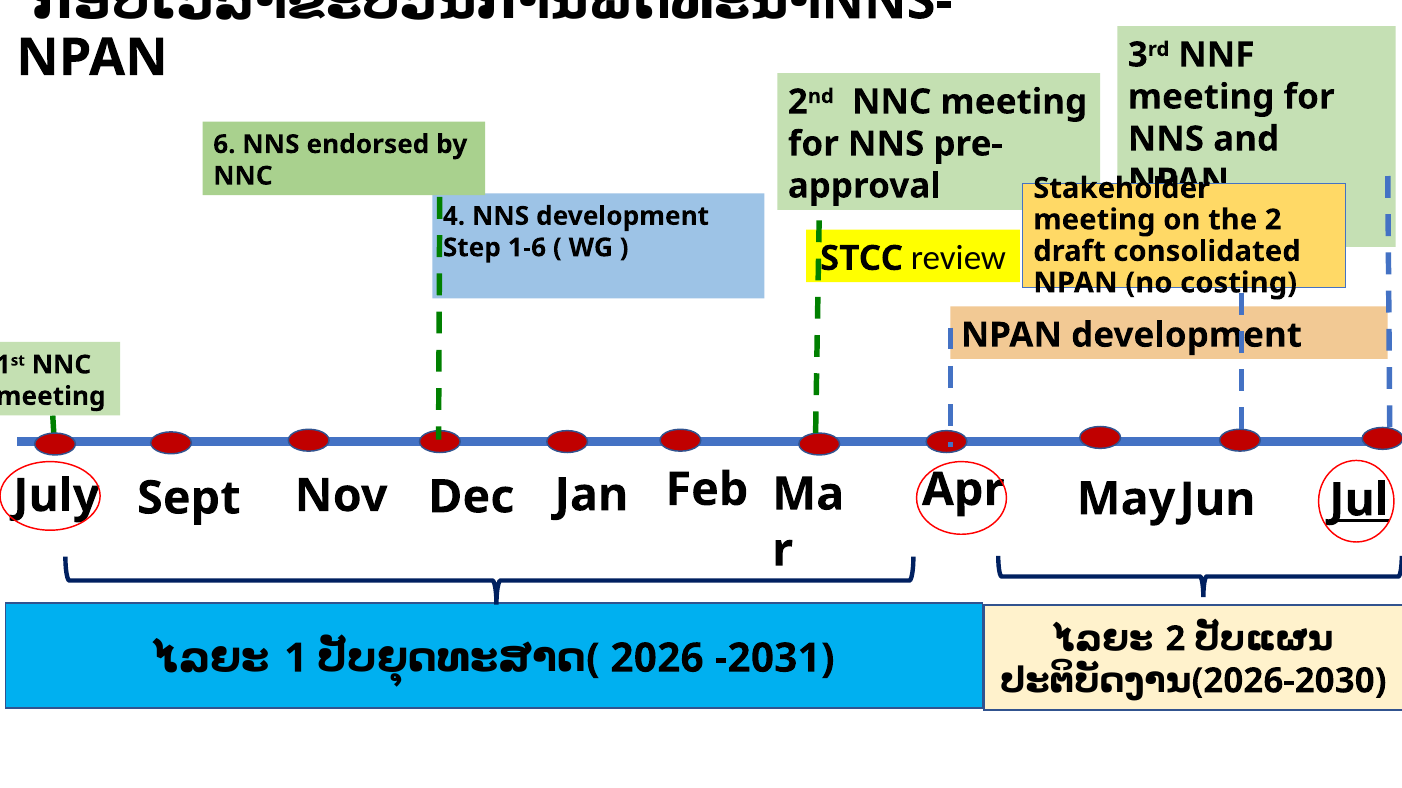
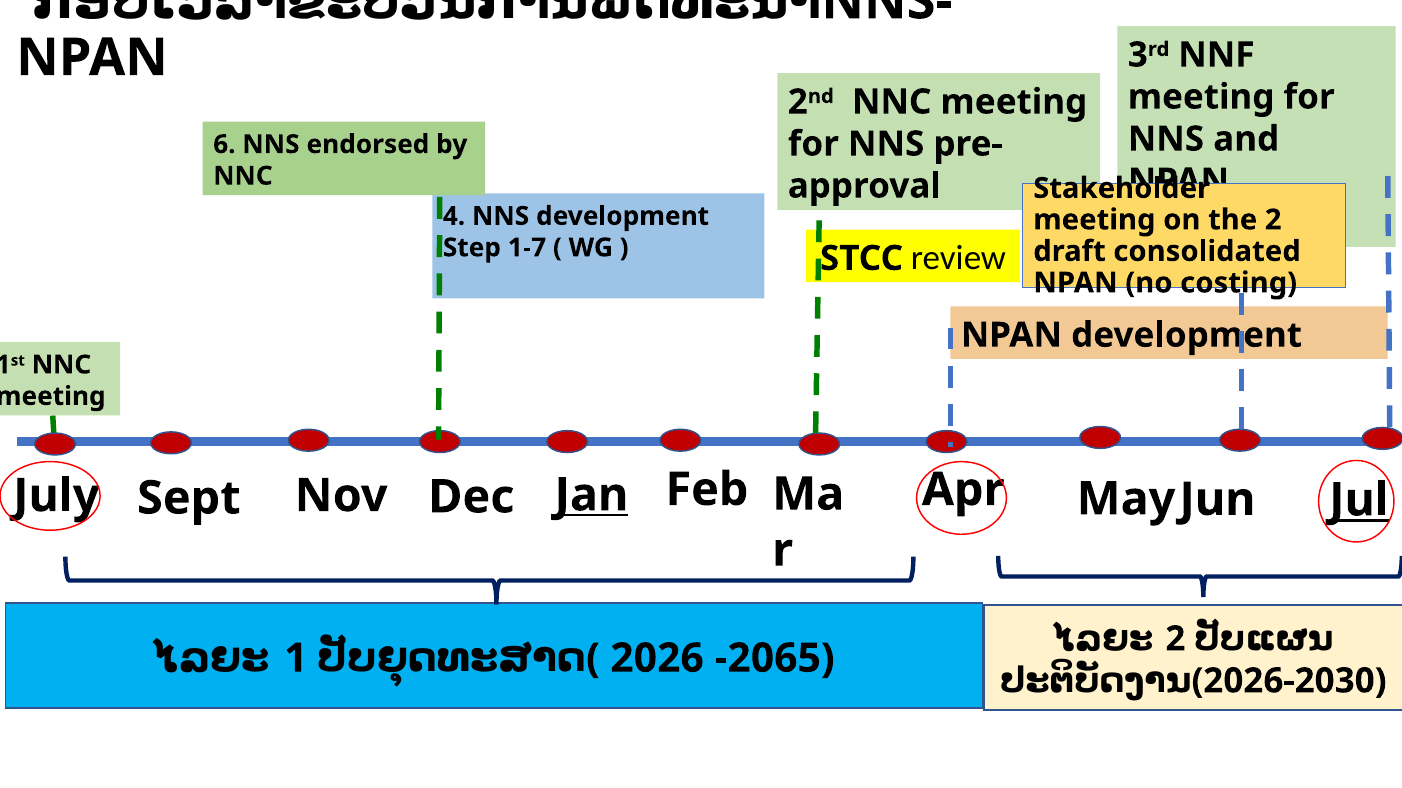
1-6: 1-6 -> 1-7
Jan underline: none -> present
-2031: -2031 -> -2065
